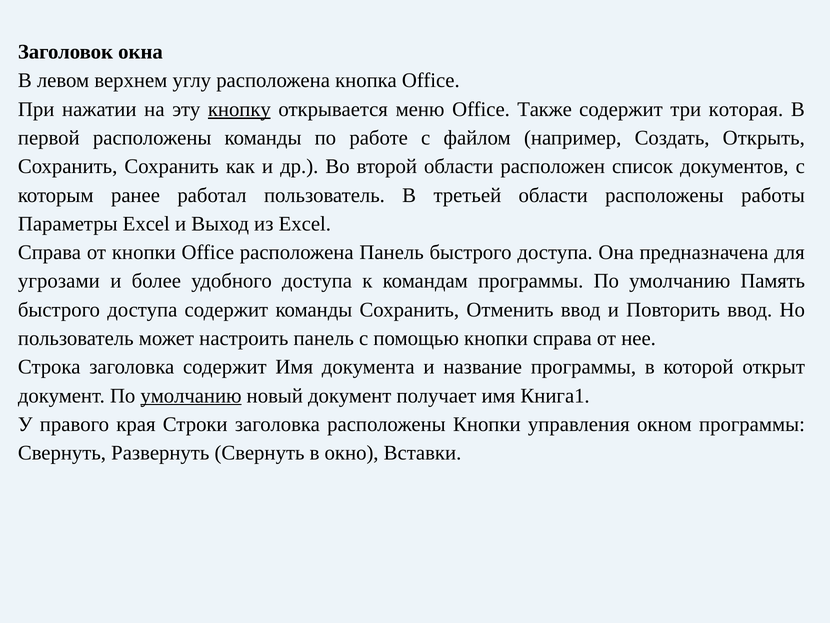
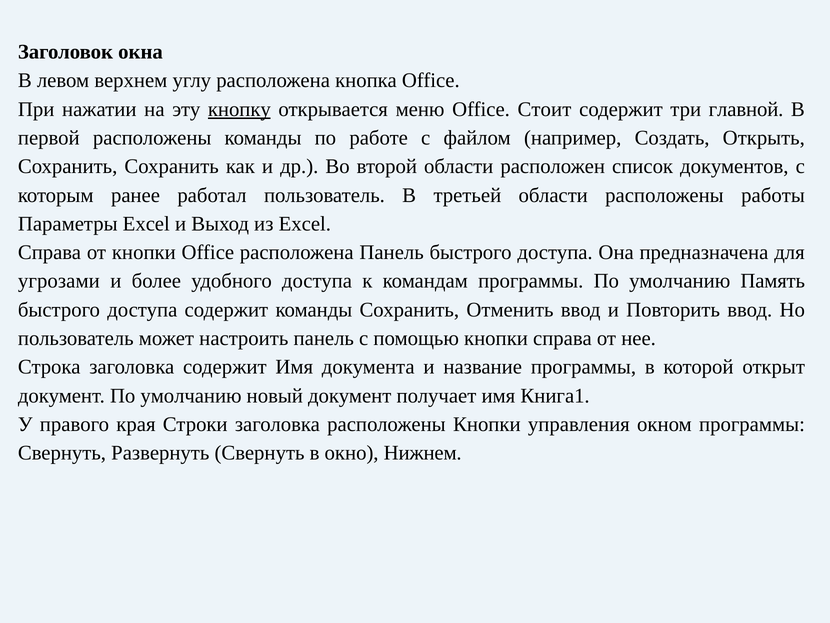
Также: Также -> Стоит
которая: которая -> главной
умолчанию at (191, 395) underline: present -> none
Вставки: Вставки -> Нижнем
